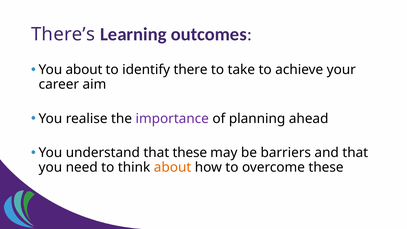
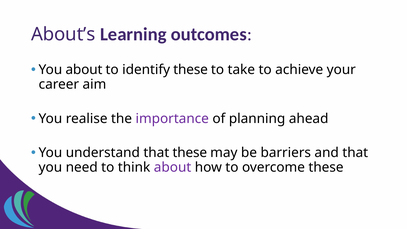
There’s: There’s -> About’s
identify there: there -> these
about at (173, 167) colour: orange -> purple
